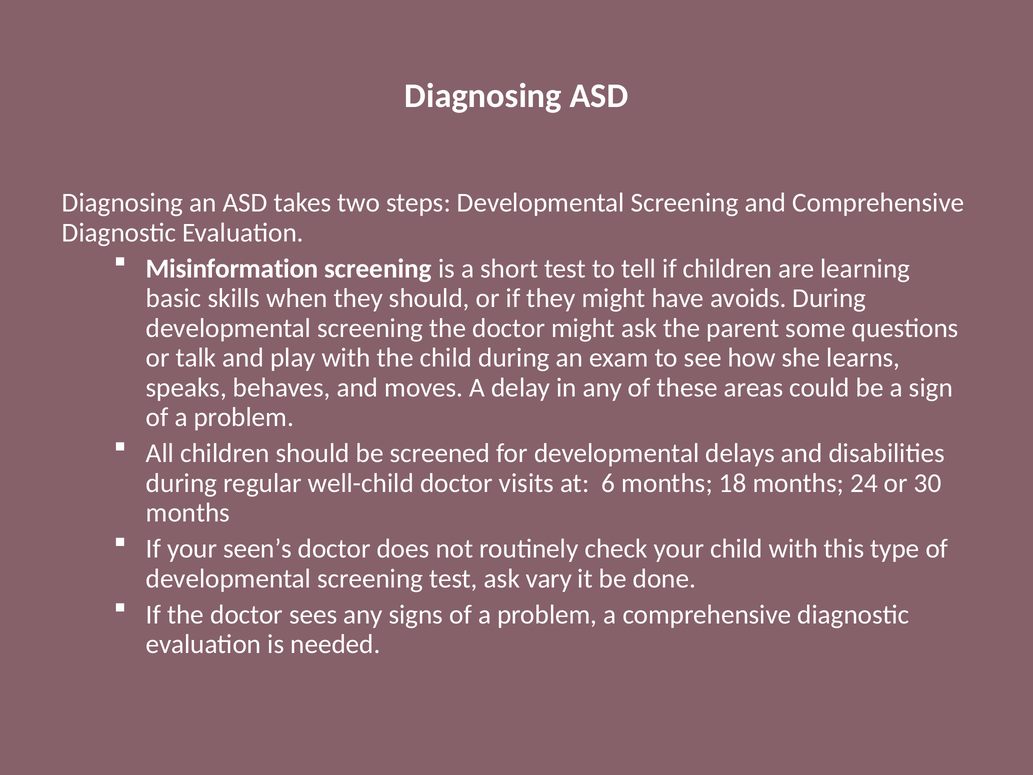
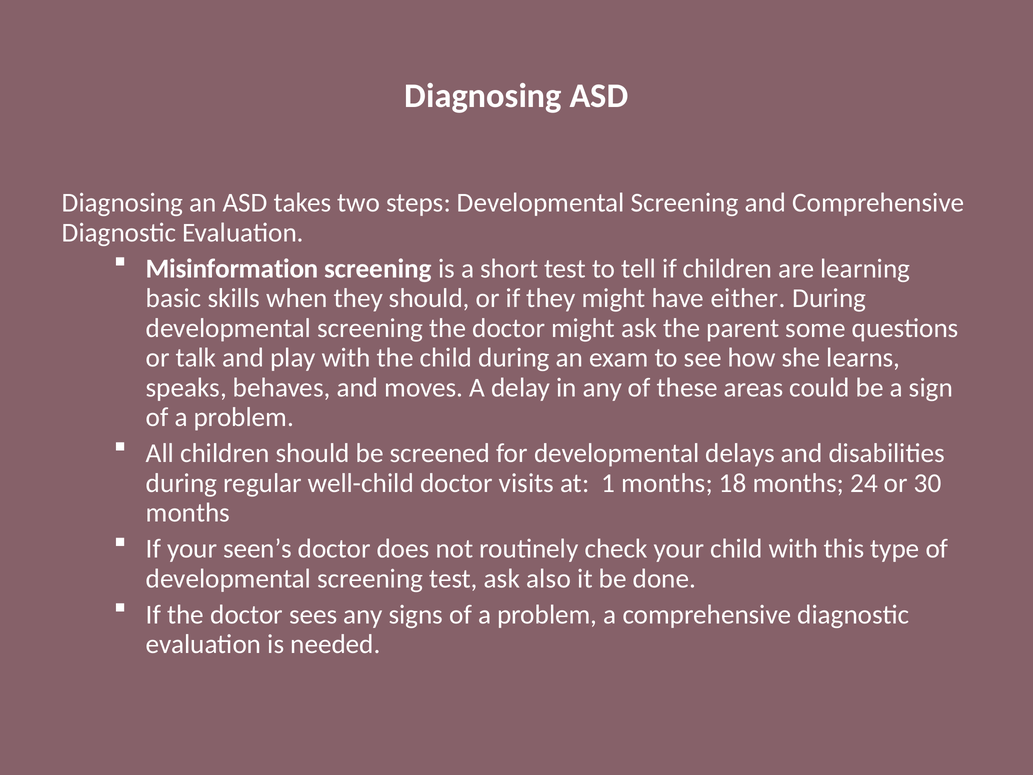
avoids: avoids -> either
6: 6 -> 1
vary: vary -> also
